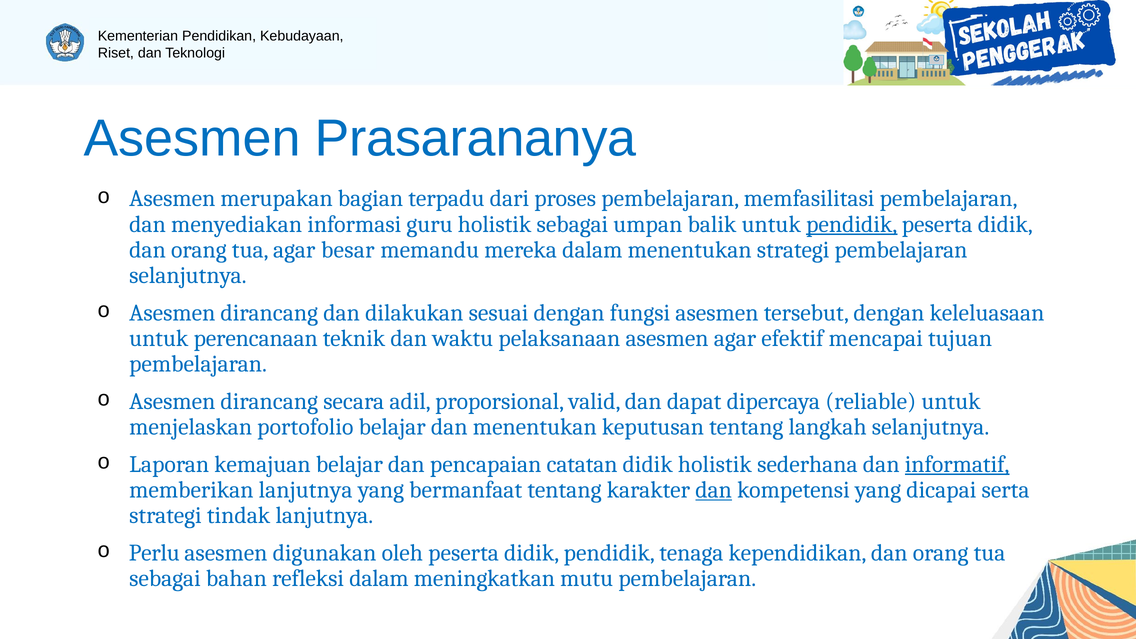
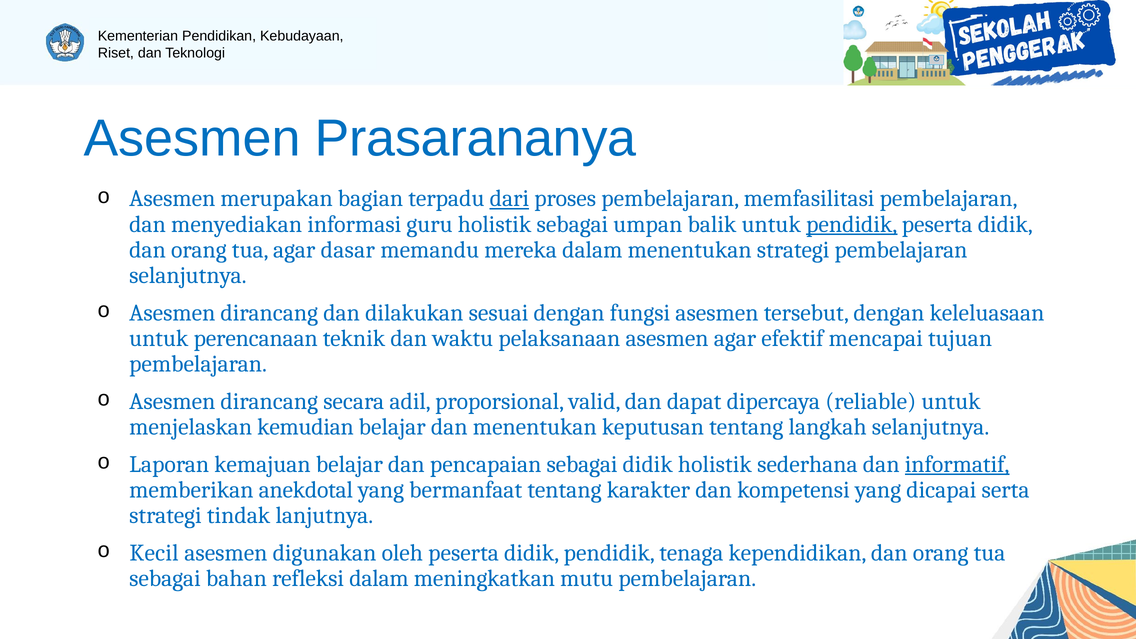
dari underline: none -> present
besar: besar -> dasar
portofolio: portofolio -> kemudian
pencapaian catatan: catatan -> sebagai
memberikan lanjutnya: lanjutnya -> anekdotal
dan at (714, 490) underline: present -> none
Perlu: Perlu -> Kecil
